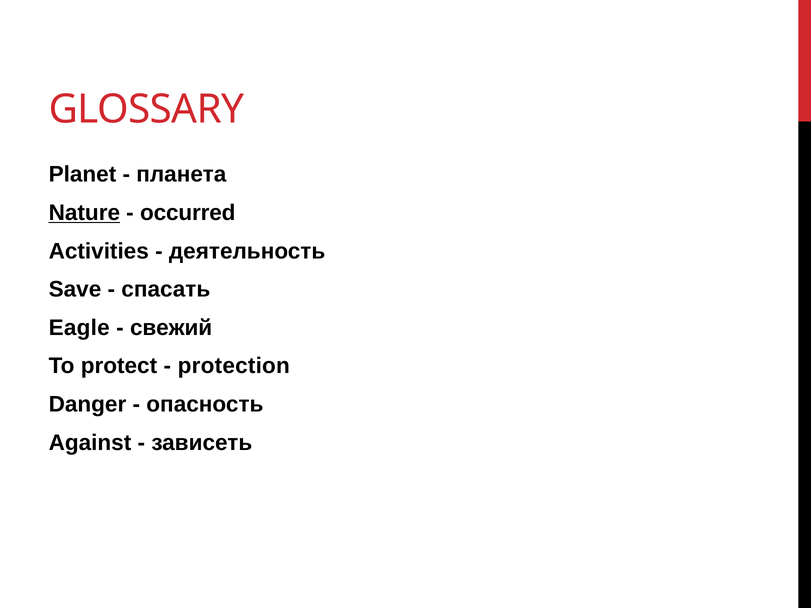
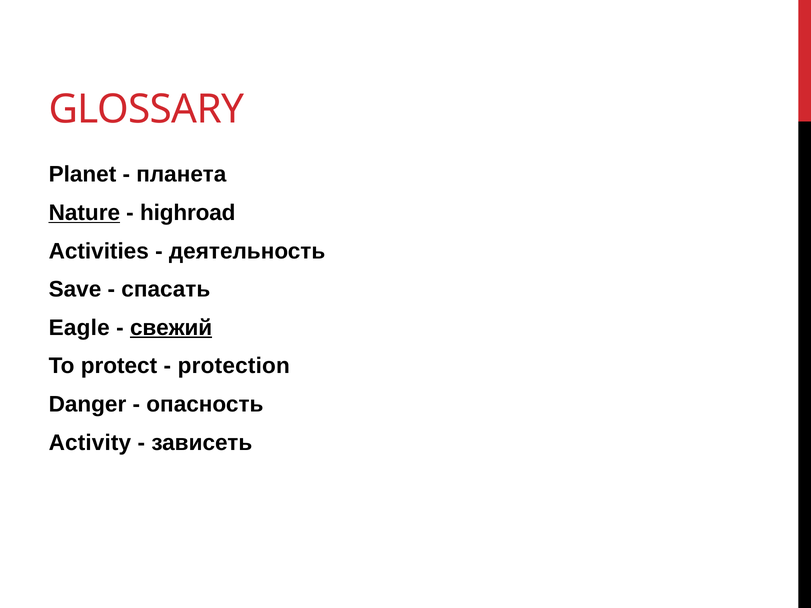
occurred: occurred -> highroad
свежий underline: none -> present
Against: Against -> Activity
